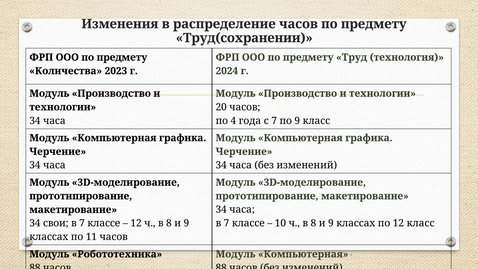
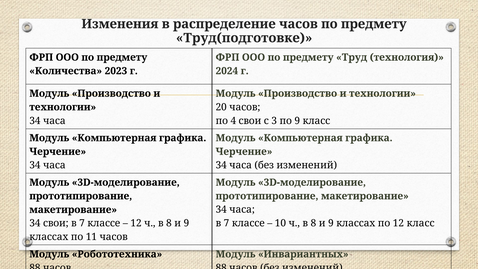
Труд(сохранении: Труд(сохранении -> Труд(подготовке
4 года: года -> свои
с 7: 7 -> 3
Компьютерная at (303, 254): Компьютерная -> Инвариантных
